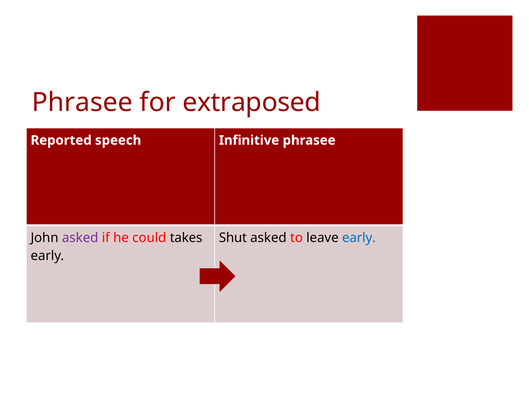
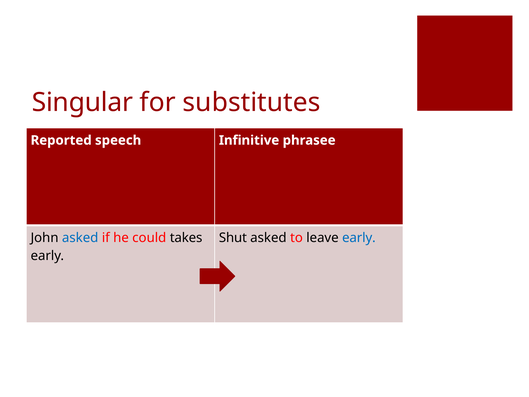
Phrasee at (82, 102): Phrasee -> Singular
extraposed: extraposed -> substitutes
asked at (80, 237) colour: purple -> blue
